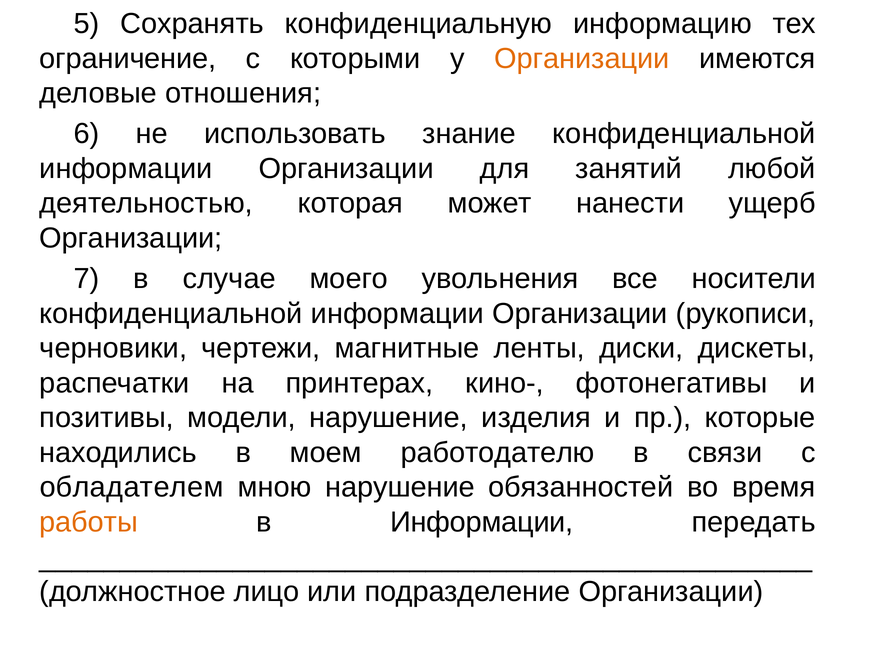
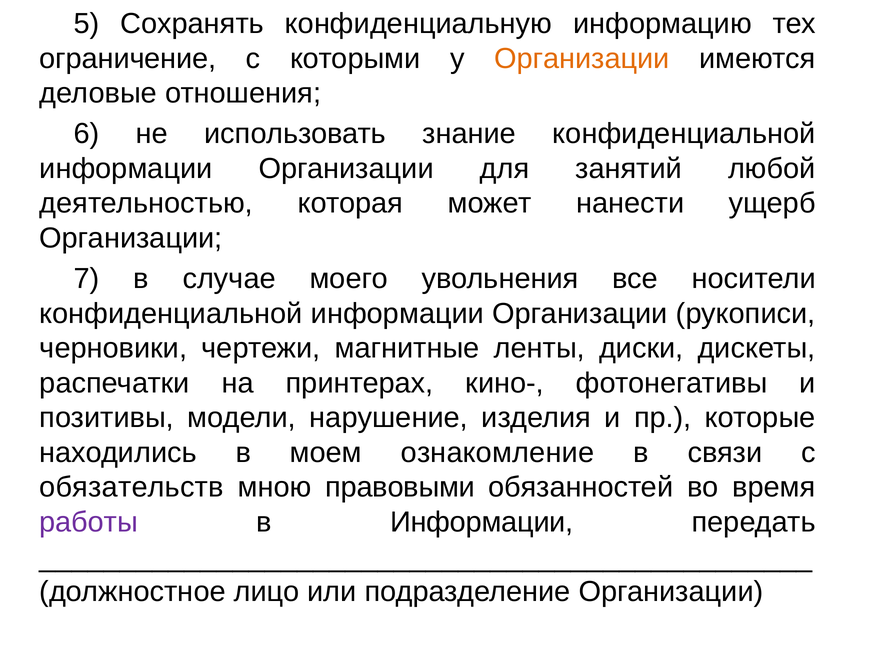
работодателю: работодателю -> ознакомление
обладателем: обладателем -> обязательств
мною нарушение: нарушение -> правовыми
работы colour: orange -> purple
